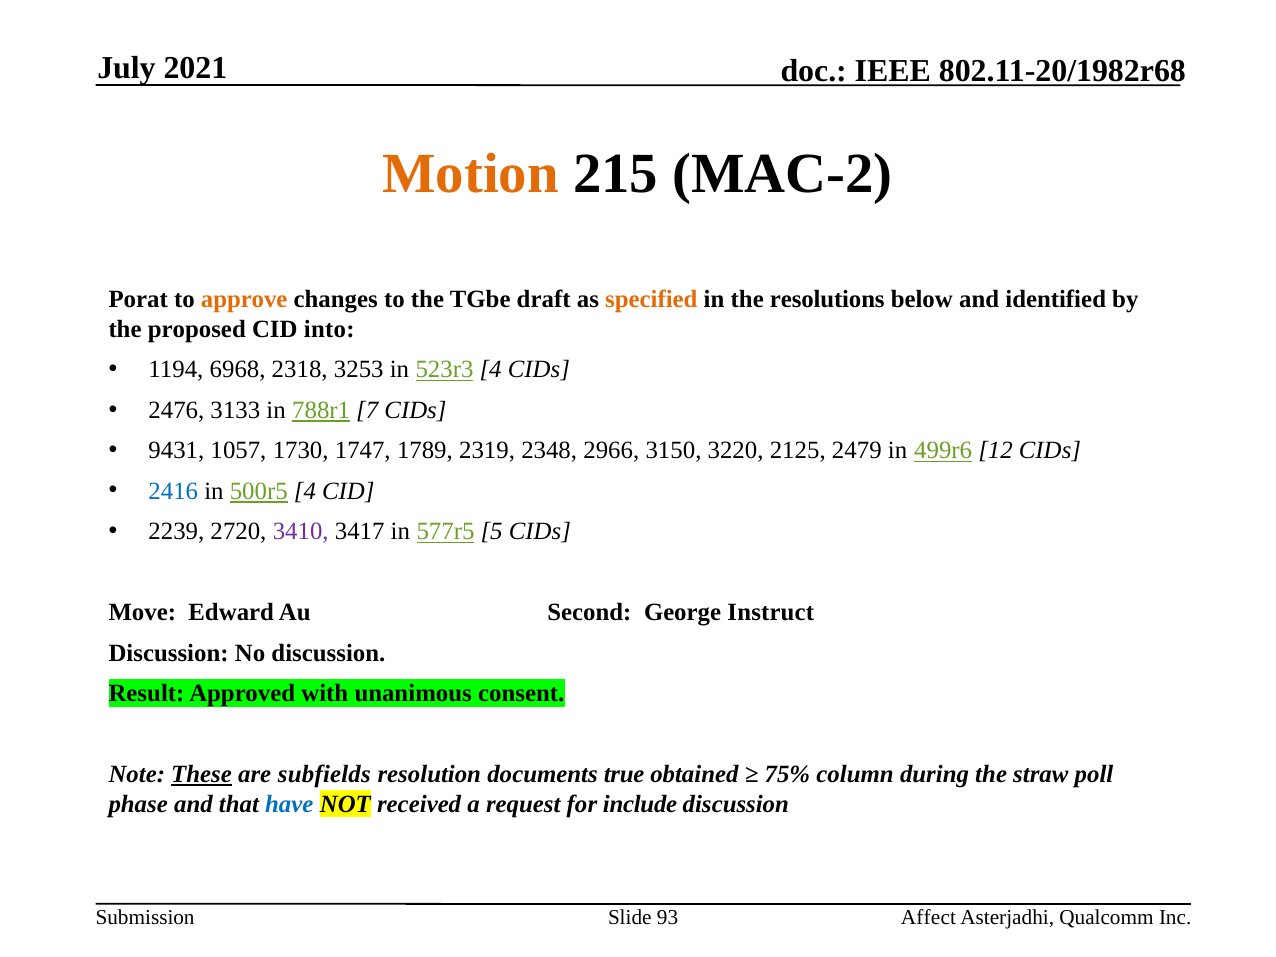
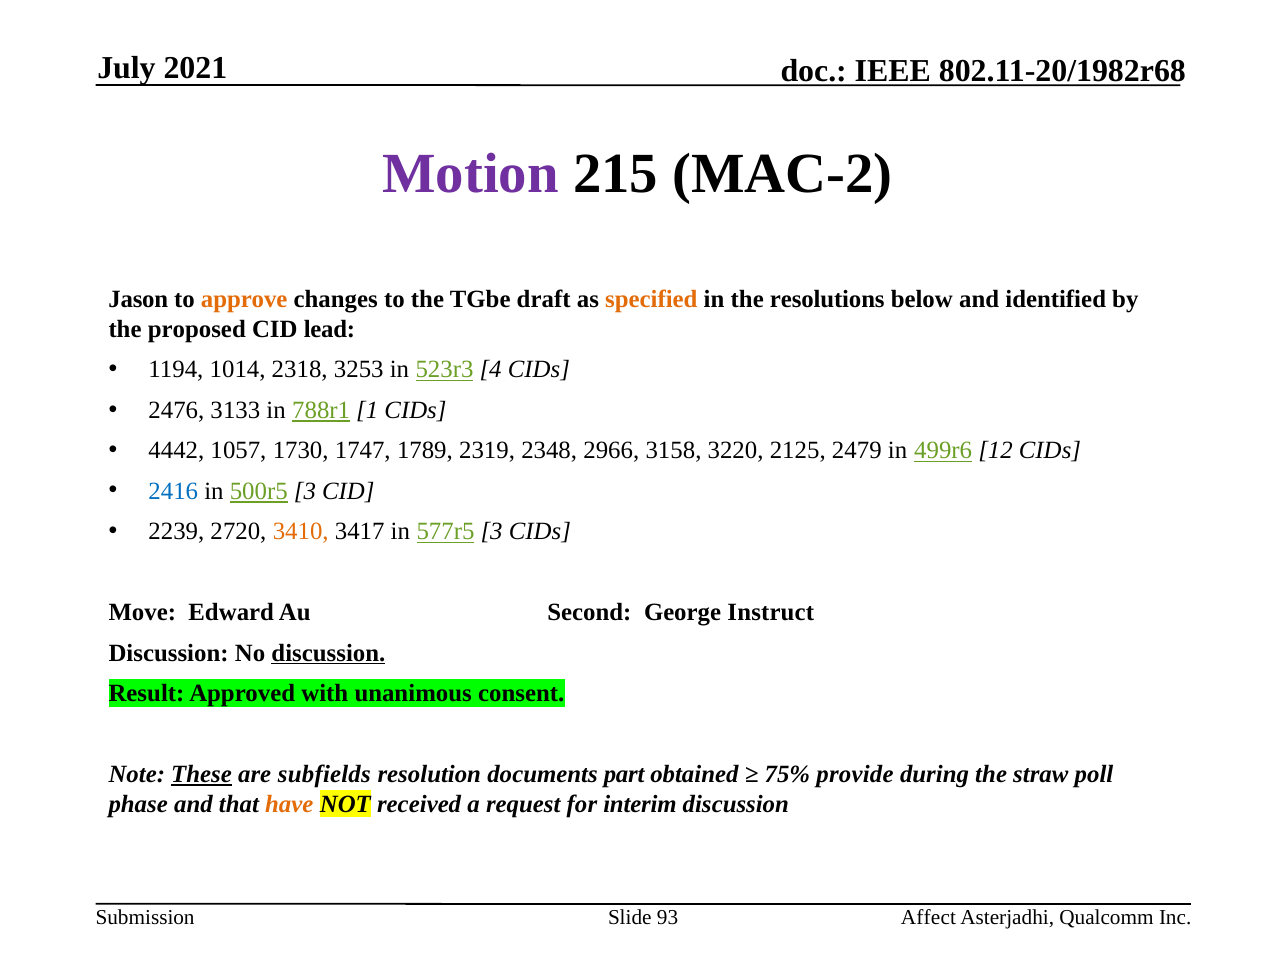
Motion colour: orange -> purple
Porat: Porat -> Jason
into: into -> lead
6968: 6968 -> 1014
7: 7 -> 1
9431: 9431 -> 4442
3150: 3150 -> 3158
500r5 4: 4 -> 3
3410 colour: purple -> orange
577r5 5: 5 -> 3
discussion at (328, 653) underline: none -> present
true: true -> part
column: column -> provide
have colour: blue -> orange
include: include -> interim
